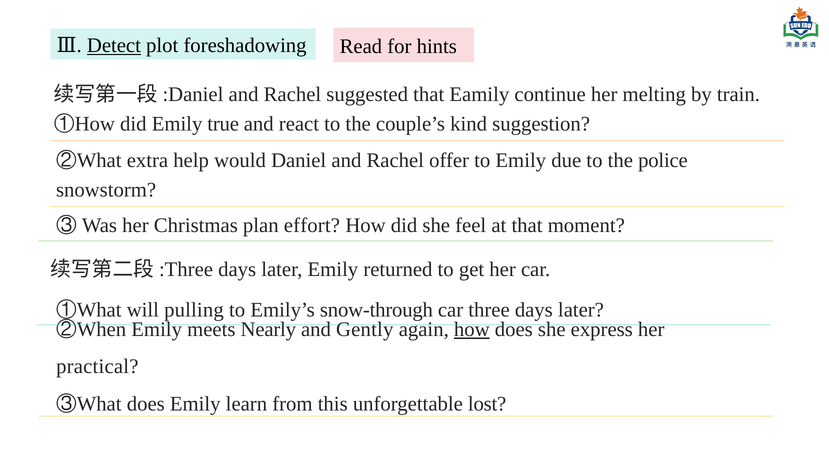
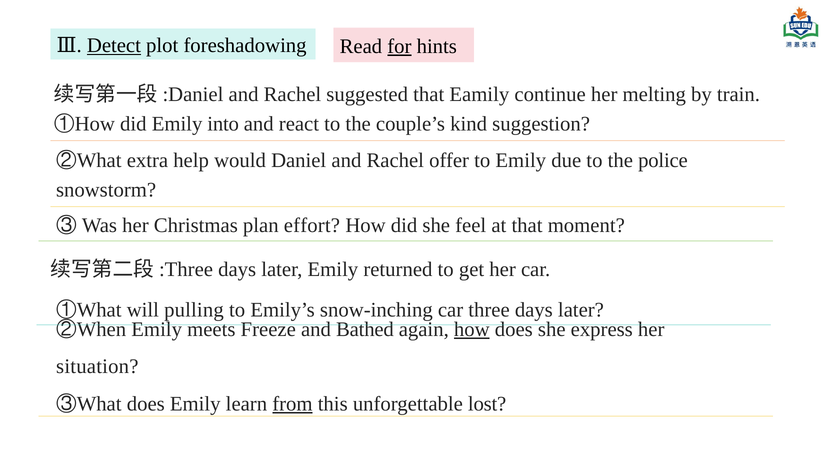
for underline: none -> present
true: true -> into
snow-through: snow-through -> snow-inching
Nearly: Nearly -> Freeze
Gently: Gently -> Bathed
practical: practical -> situation
from underline: none -> present
